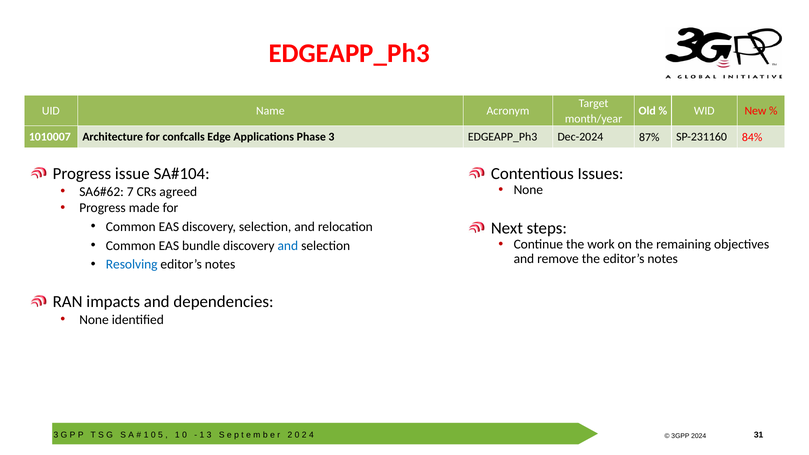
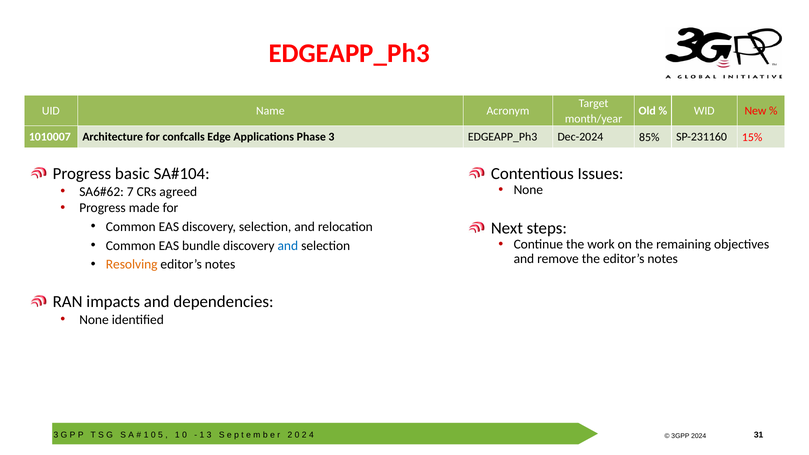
87%: 87% -> 85%
84%: 84% -> 15%
issue: issue -> basic
Resolving colour: blue -> orange
